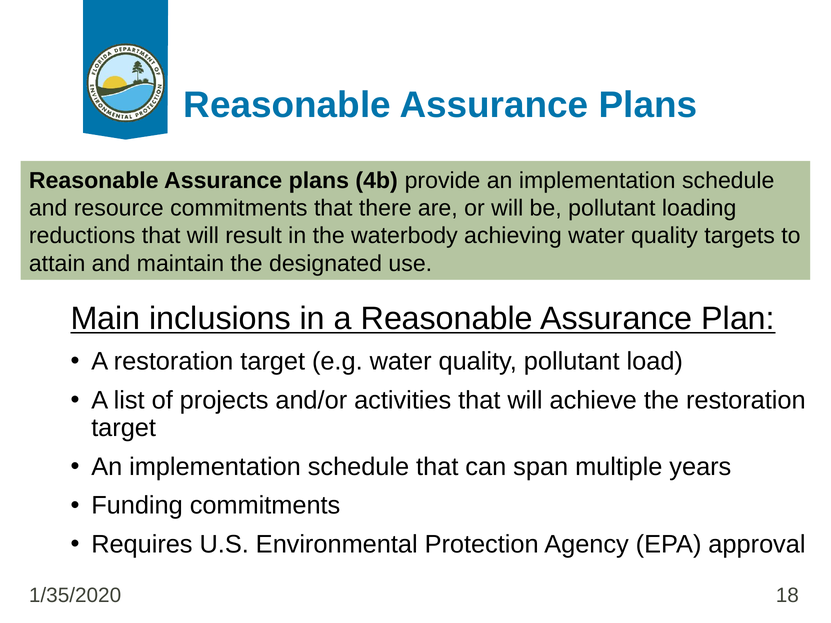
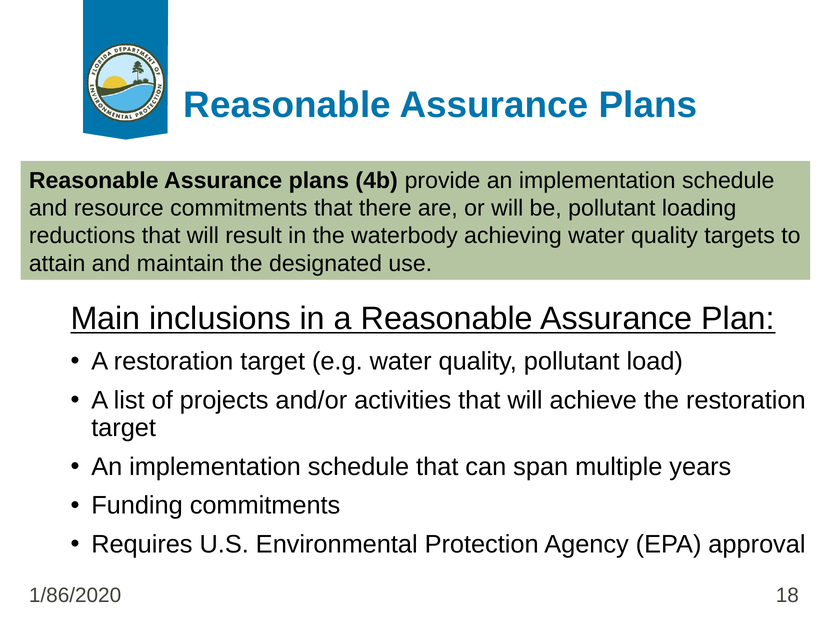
1/35/2020: 1/35/2020 -> 1/86/2020
